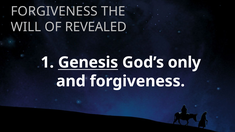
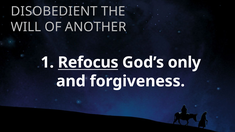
FORGIVENESS at (54, 11): FORGIVENESS -> DISOBEDIENT
REVEALED: REVEALED -> ANOTHER
Genesis: Genesis -> Refocus
